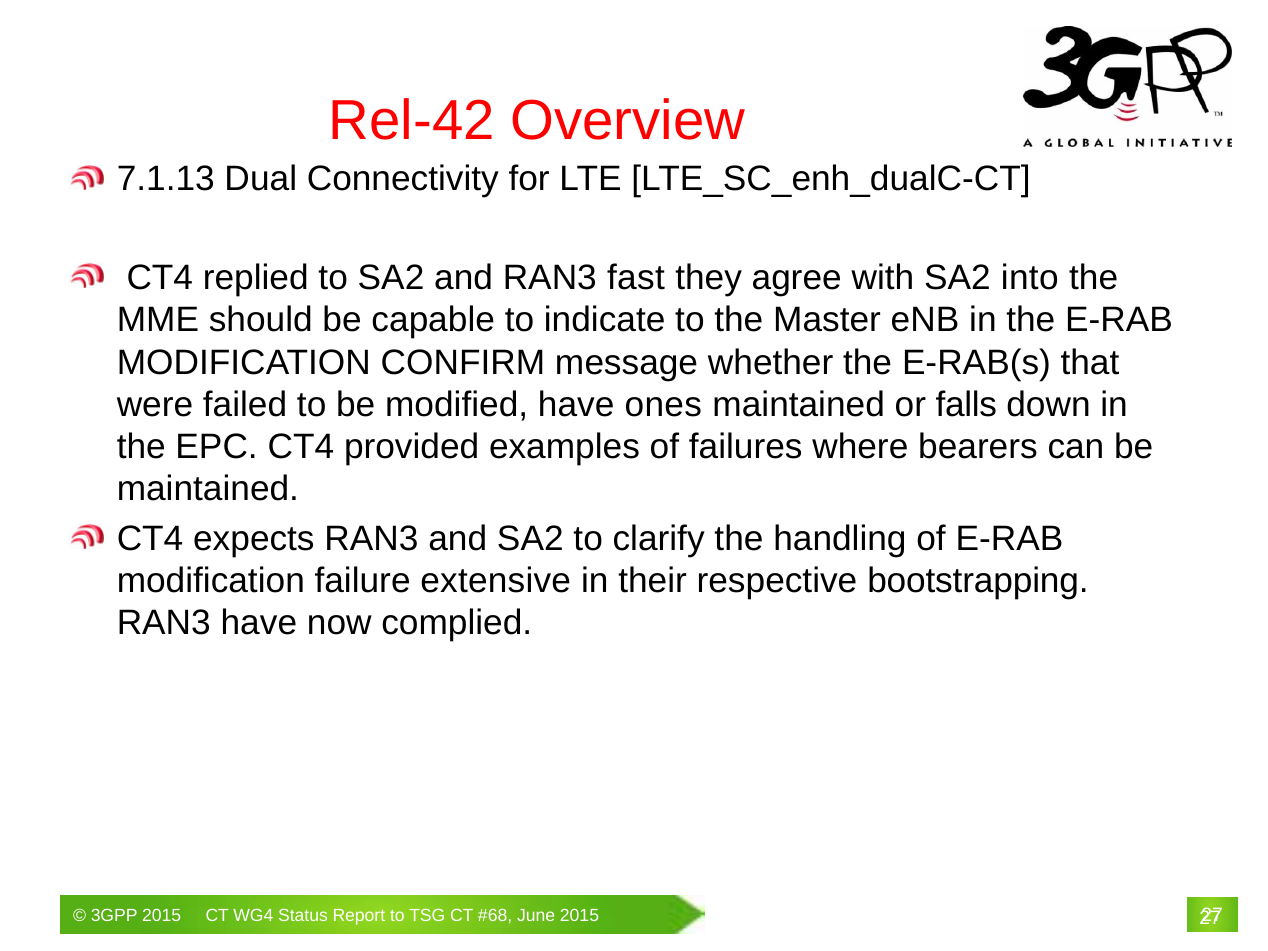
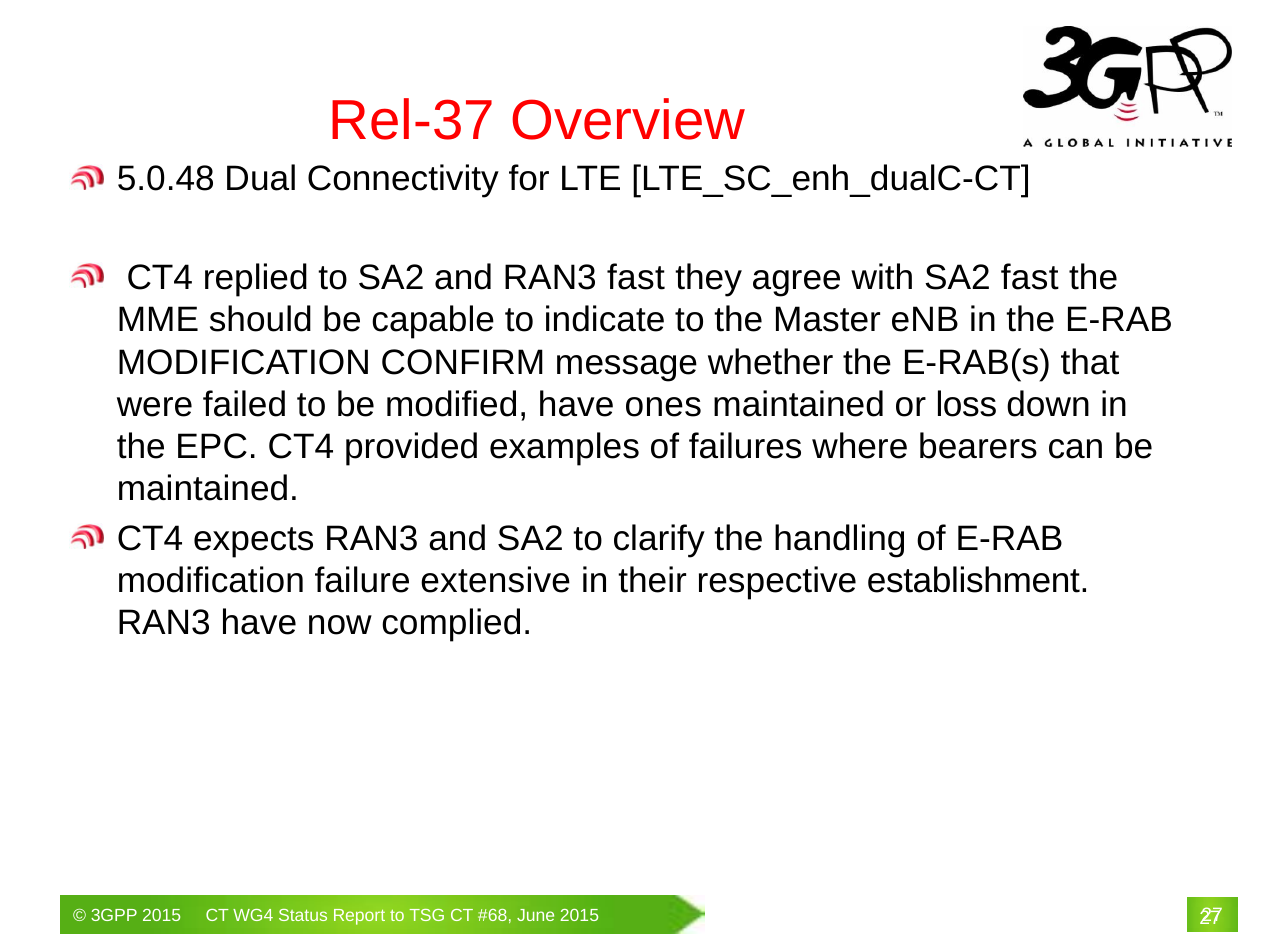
Rel-42: Rel-42 -> Rel-37
7.1.13: 7.1.13 -> 5.0.48
SA2 into: into -> fast
falls: falls -> loss
bootstrapping: bootstrapping -> establishment
